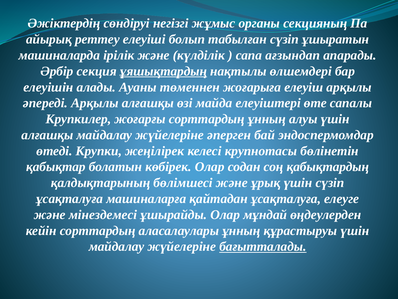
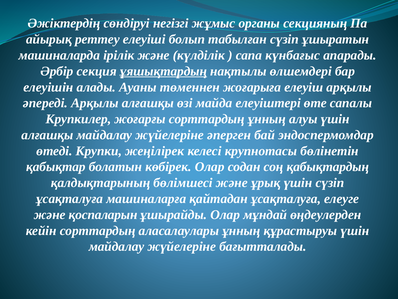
ағзындап: ағзындап -> күнбағыс
мiнездемесi: мiнездемесi -> қоспаларын
бағытталады underline: present -> none
